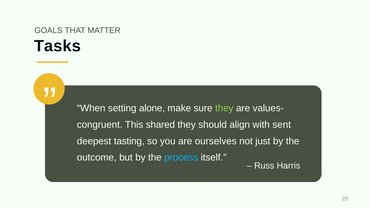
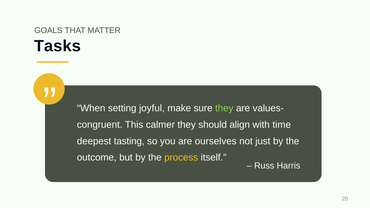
alone: alone -> joyful
shared: shared -> calmer
sent: sent -> time
process colour: light blue -> yellow
